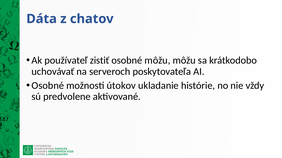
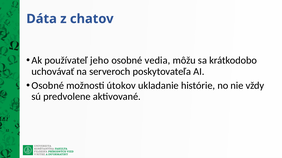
zistiť: zistiť -> jeho
osobné môžu: môžu -> vedia
